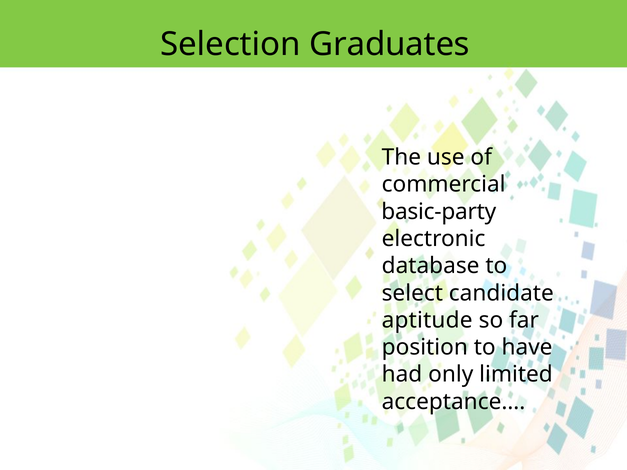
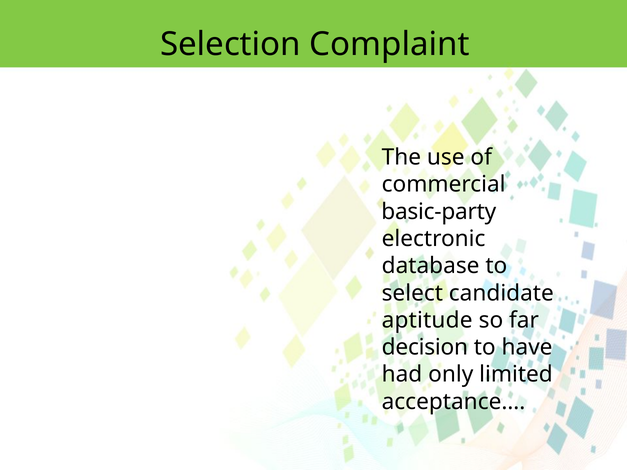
Graduates: Graduates -> Complaint
position: position -> decision
